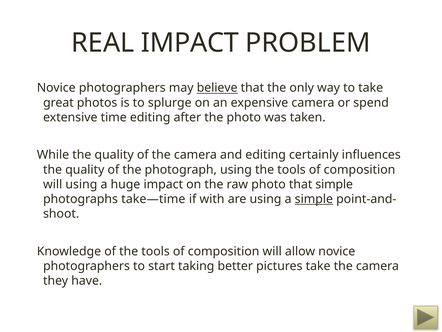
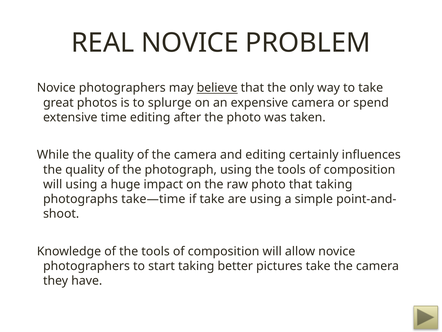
REAL IMPACT: IMPACT -> NOVICE
that simple: simple -> taking
if with: with -> take
simple at (314, 199) underline: present -> none
